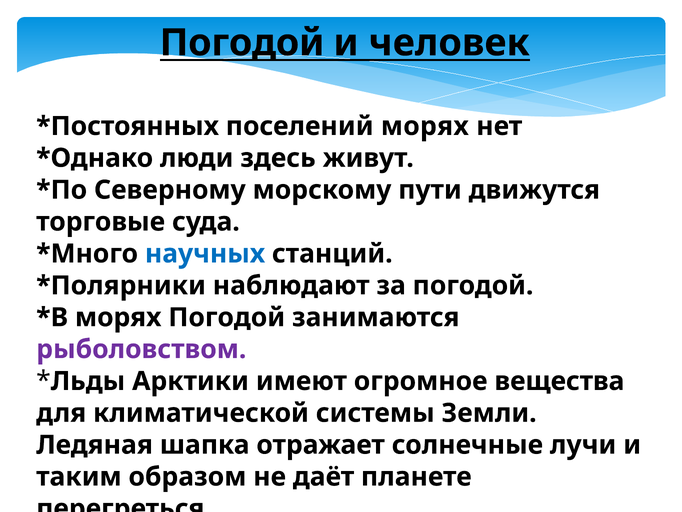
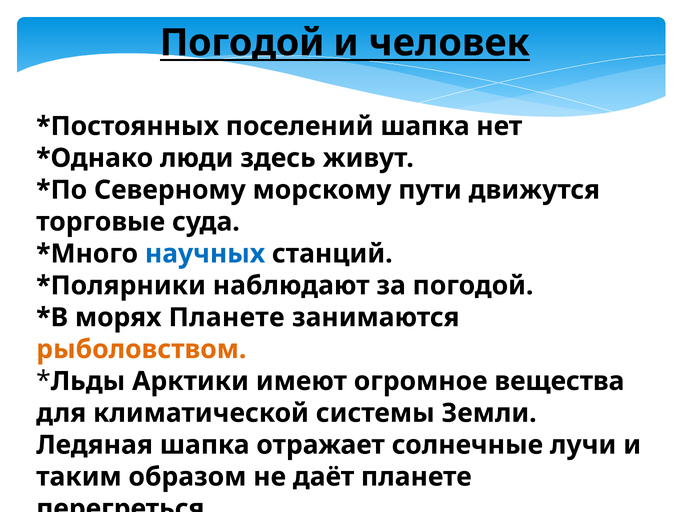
поселений морях: морях -> шапка
морях Погодой: Погодой -> Планете
рыболовством colour: purple -> orange
